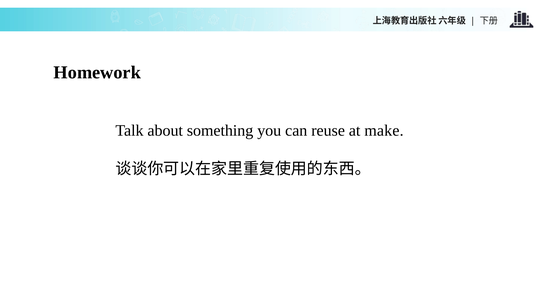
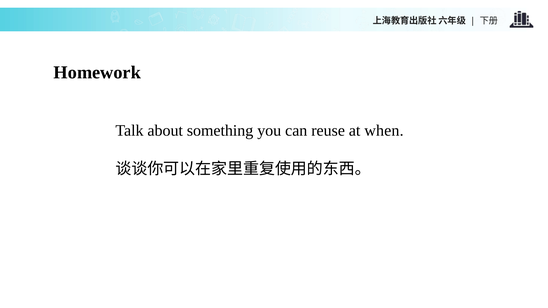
make: make -> when
